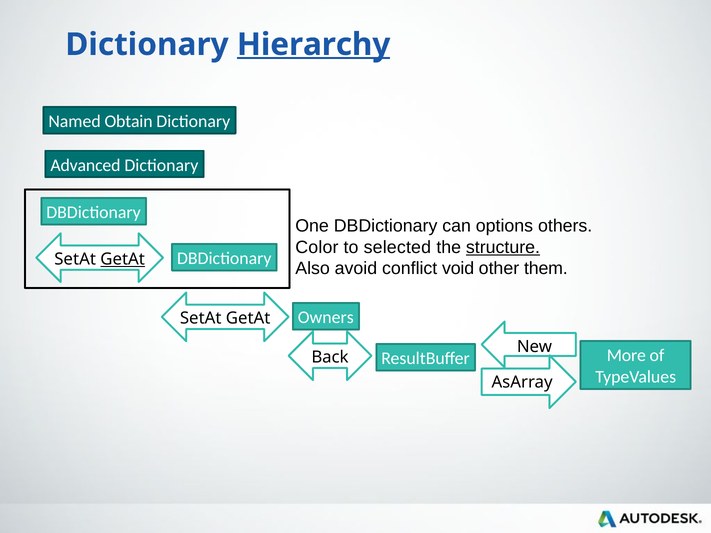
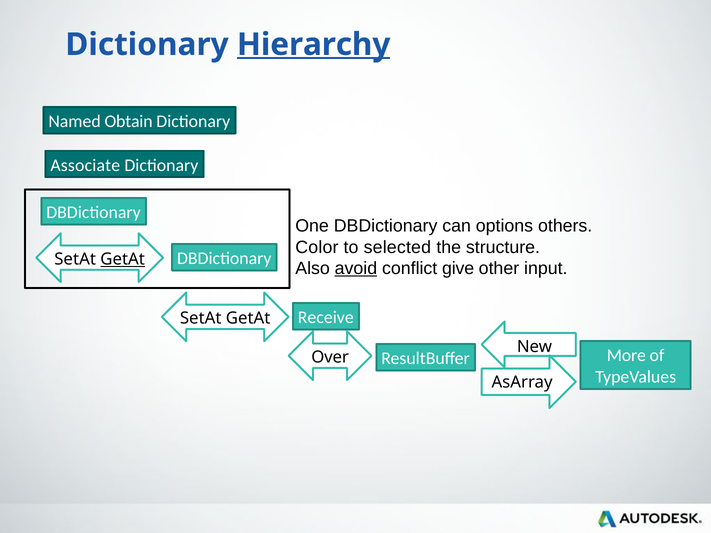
Advanced: Advanced -> Associate
structure underline: present -> none
avoid underline: none -> present
void: void -> give
them: them -> input
Owners: Owners -> Receive
Back: Back -> Over
